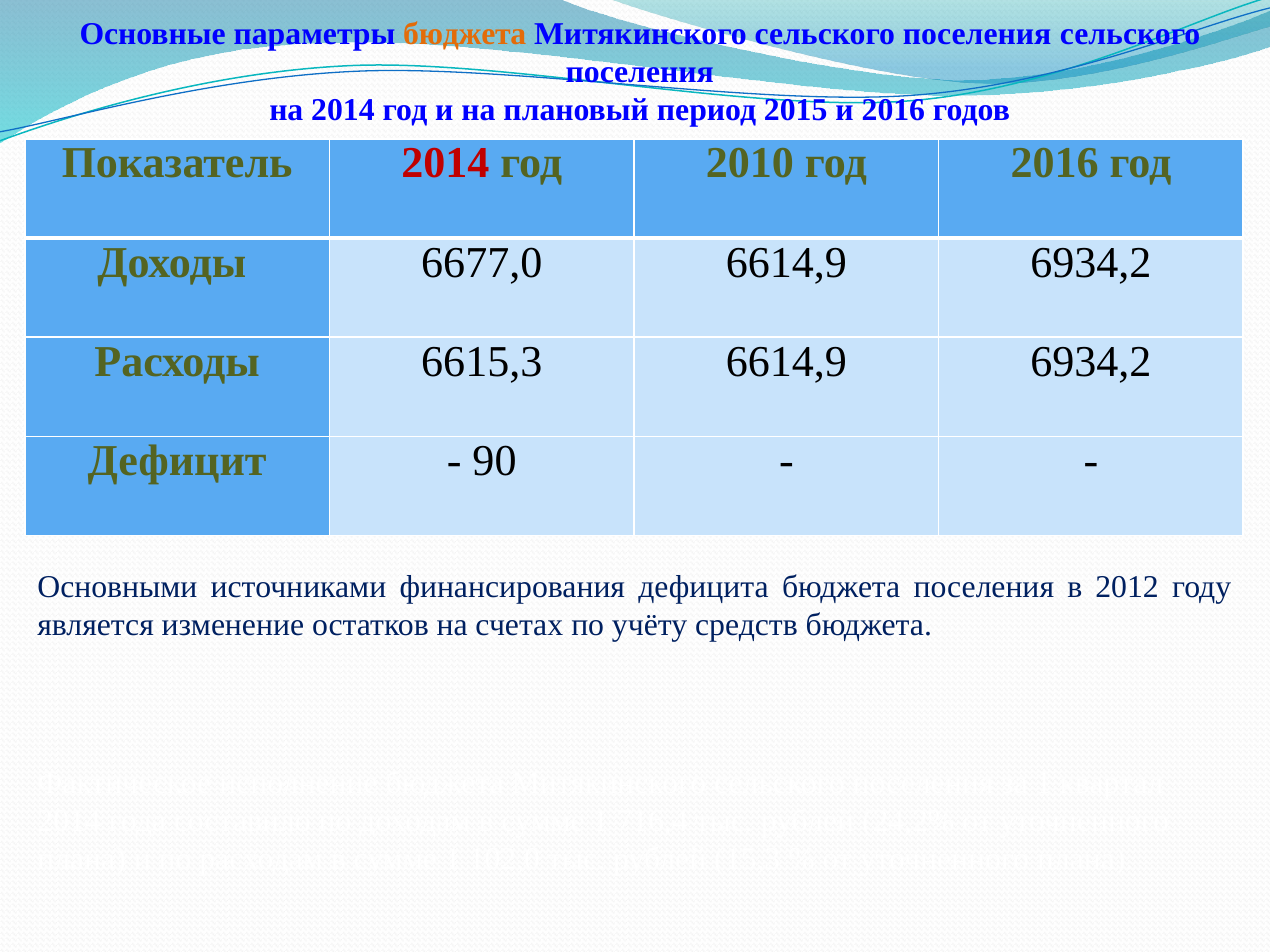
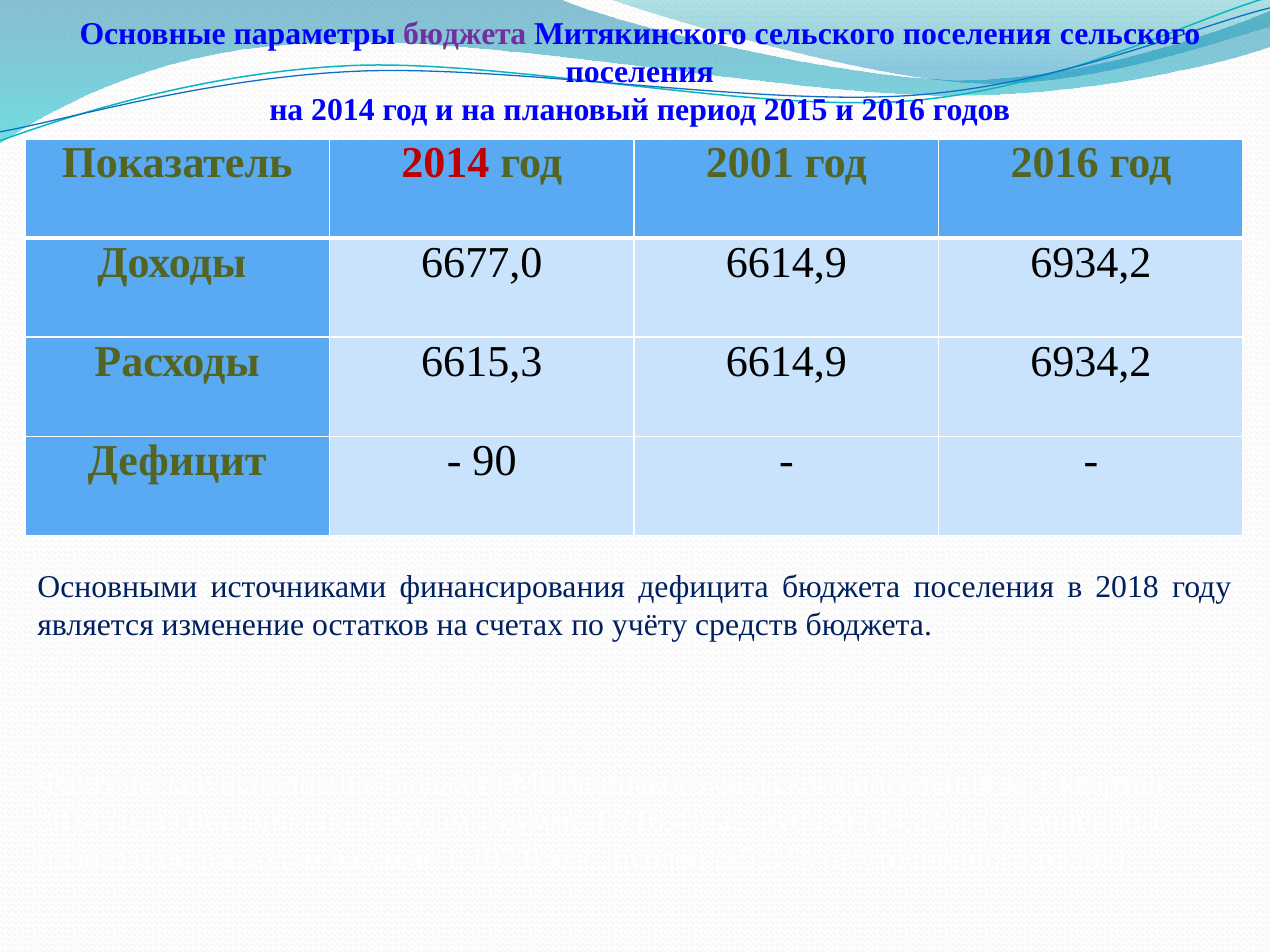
бюджета at (465, 34) colour: orange -> purple
2010: 2010 -> 2001
2012: 2012 -> 2018
